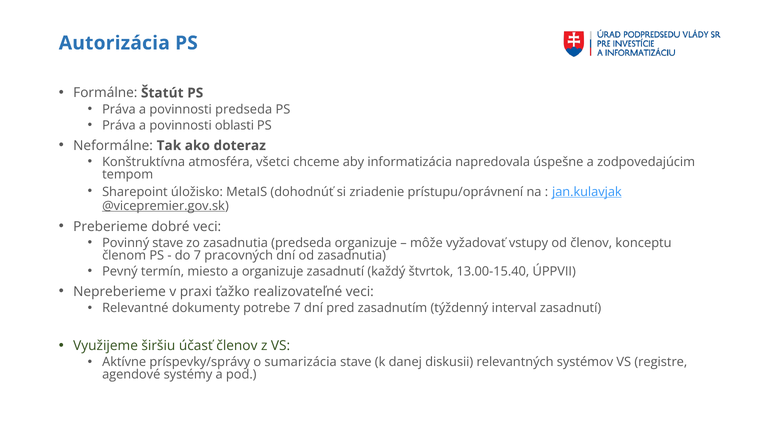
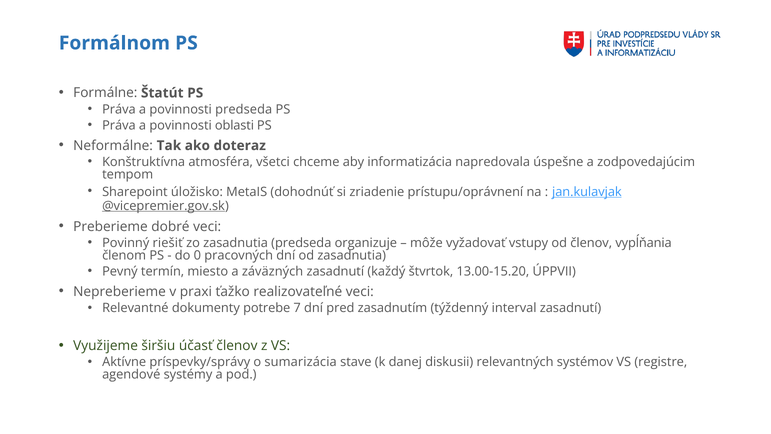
Autorizácia: Autorizácia -> Formálnom
Povinný stave: stave -> riešiť
konceptu: konceptu -> vypĺňania
do 7: 7 -> 0
a organizuje: organizuje -> záväzných
13.00-15.40: 13.00-15.40 -> 13.00-15.20
